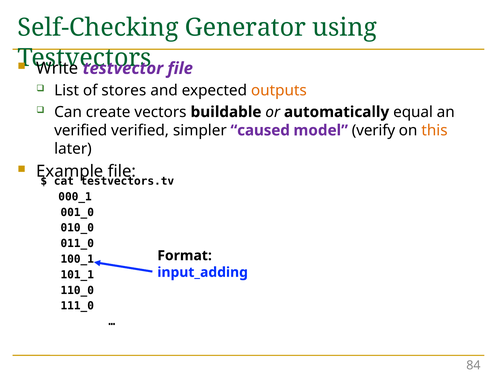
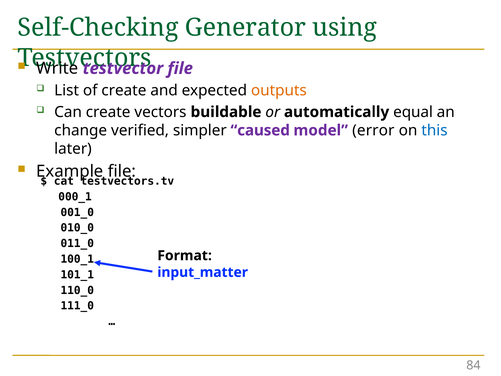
of stores: stores -> create
verified at (81, 130): verified -> change
verify: verify -> error
this colour: orange -> blue
input_adding: input_adding -> input_matter
